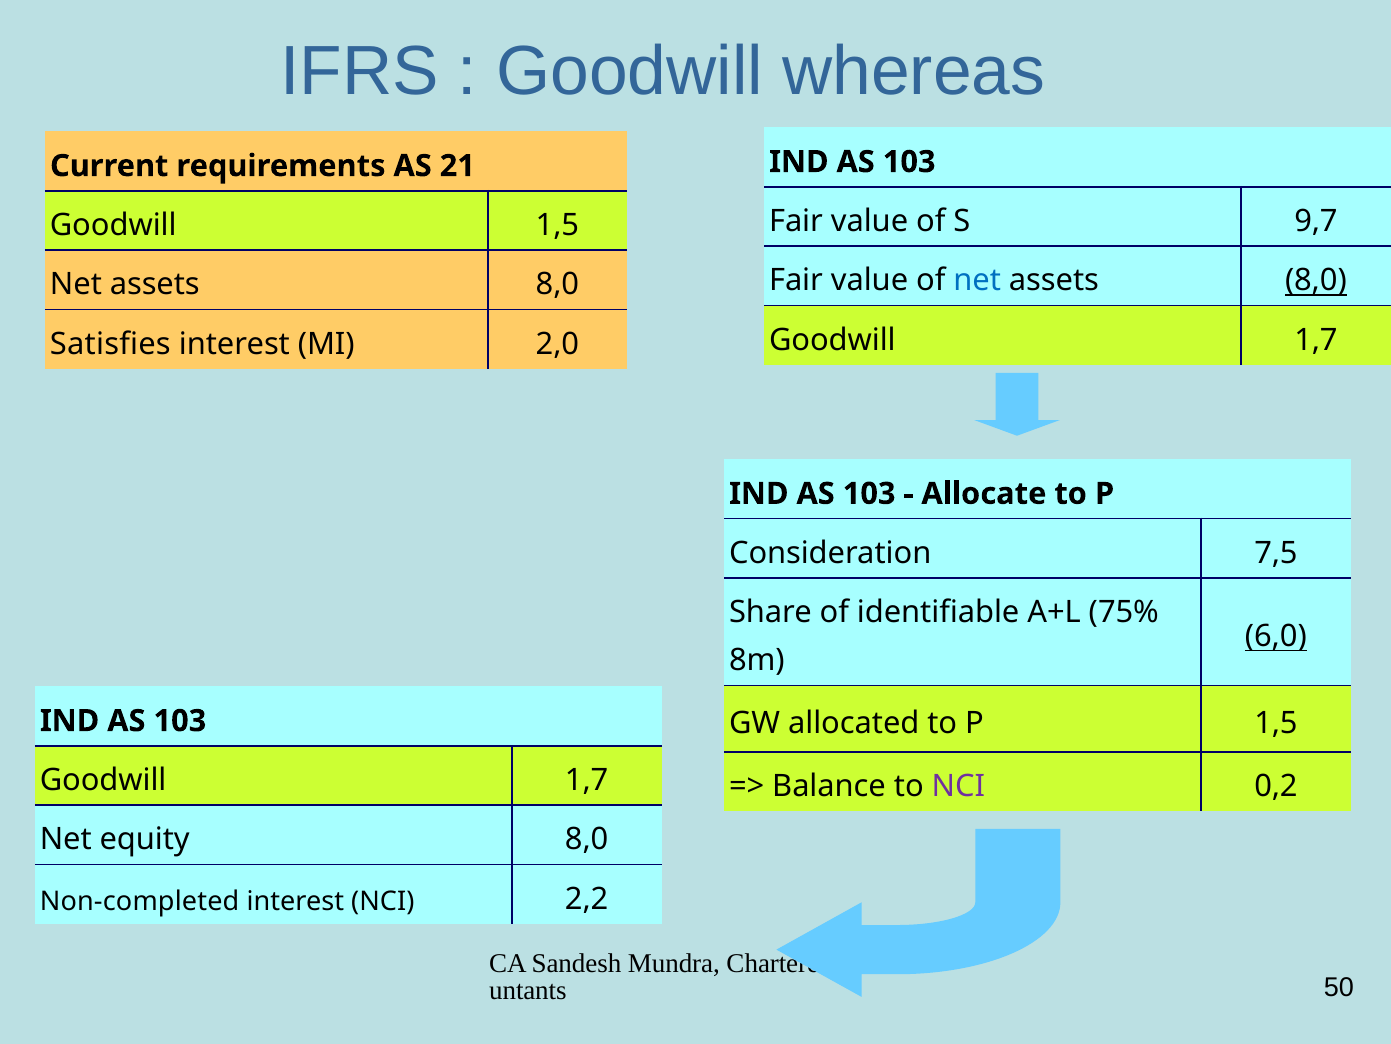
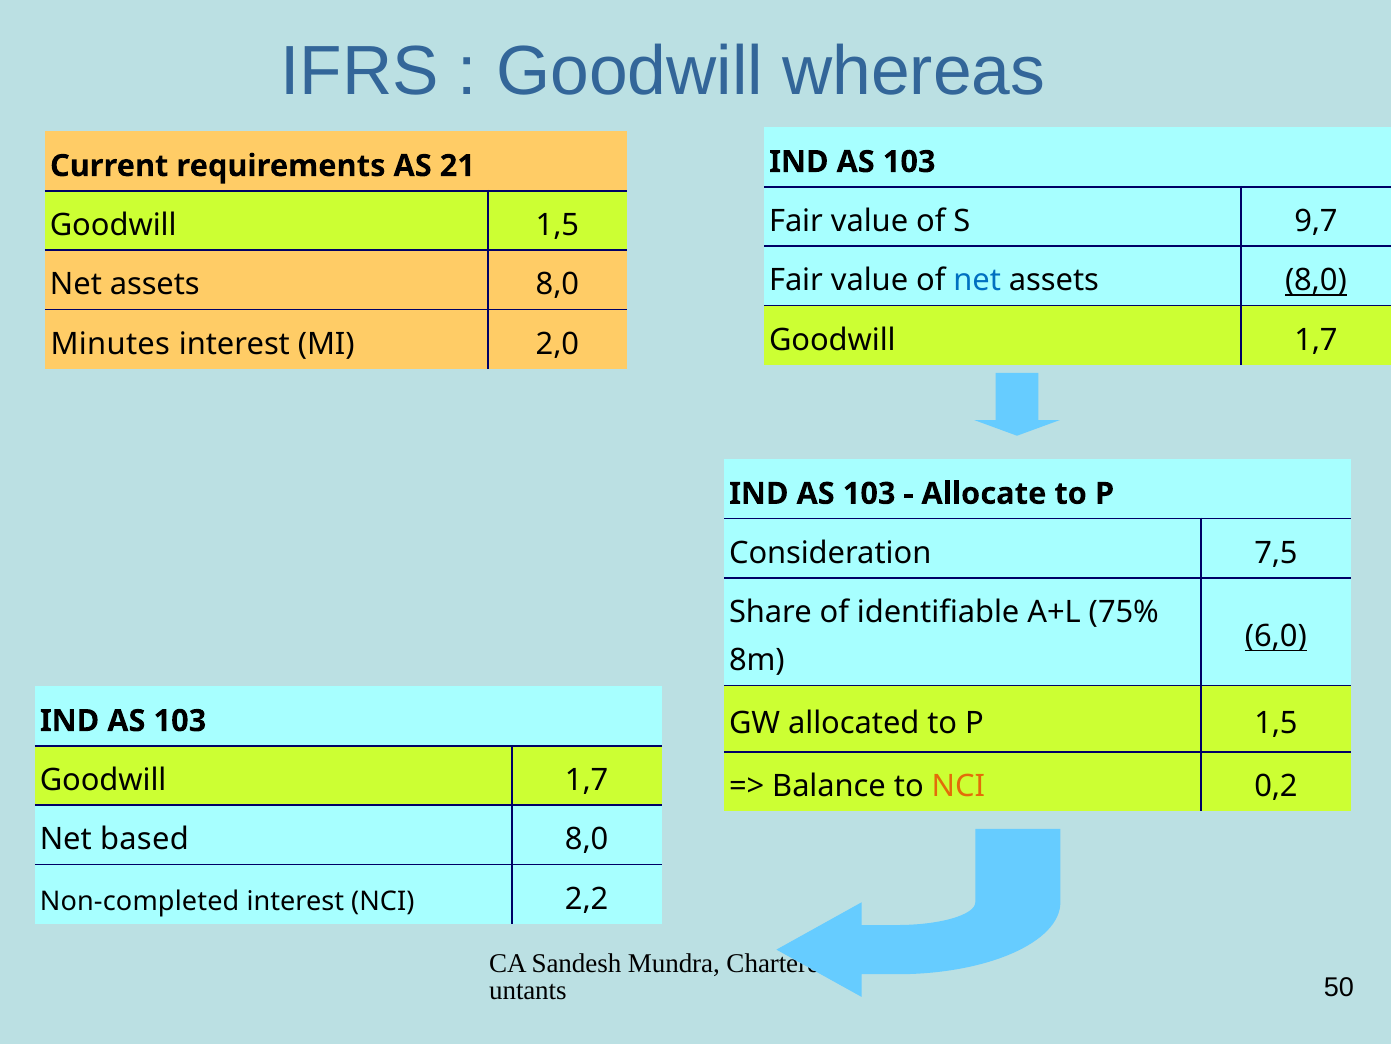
Satisfies: Satisfies -> Minutes
NCI at (958, 786) colour: purple -> orange
equity: equity -> based
